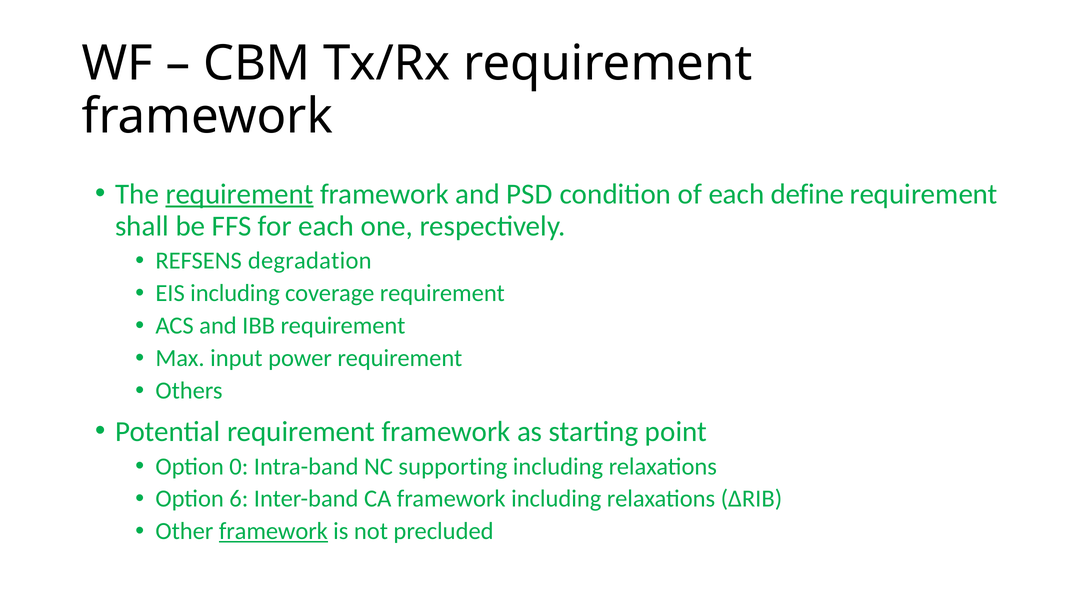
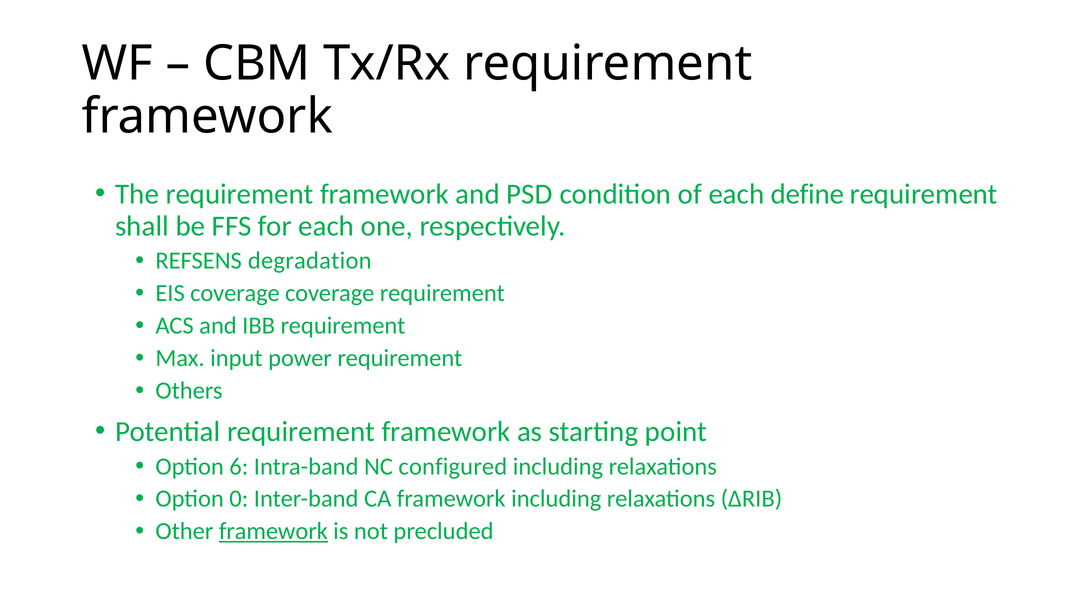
requirement at (240, 194) underline: present -> none
EIS including: including -> coverage
0: 0 -> 6
supporting: supporting -> configured
6: 6 -> 0
